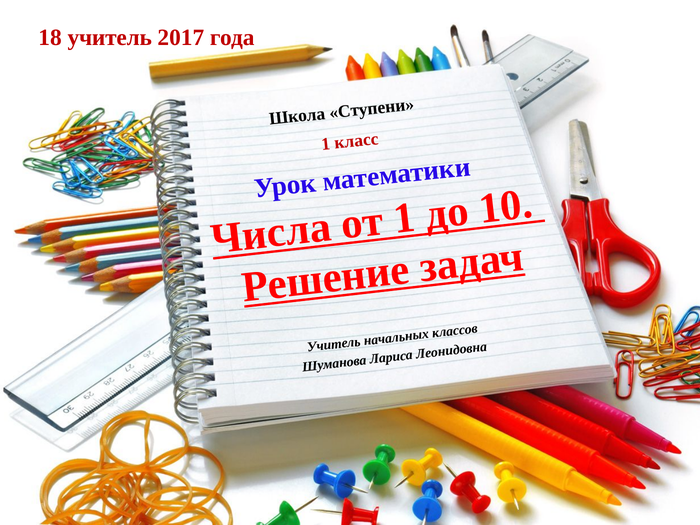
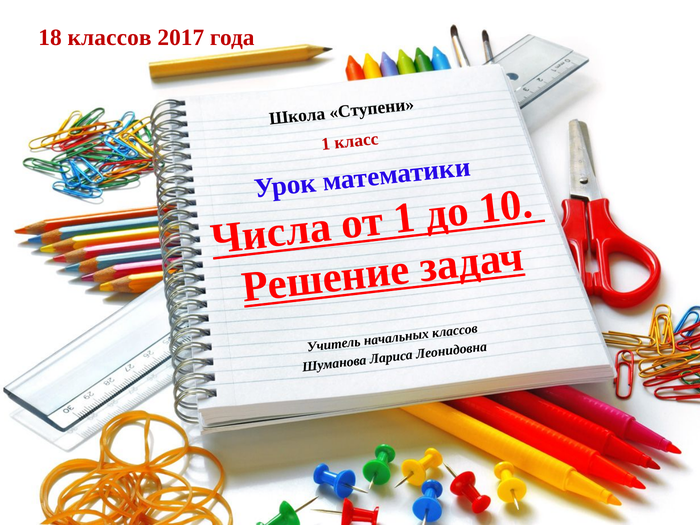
18 учитель: учитель -> классов
